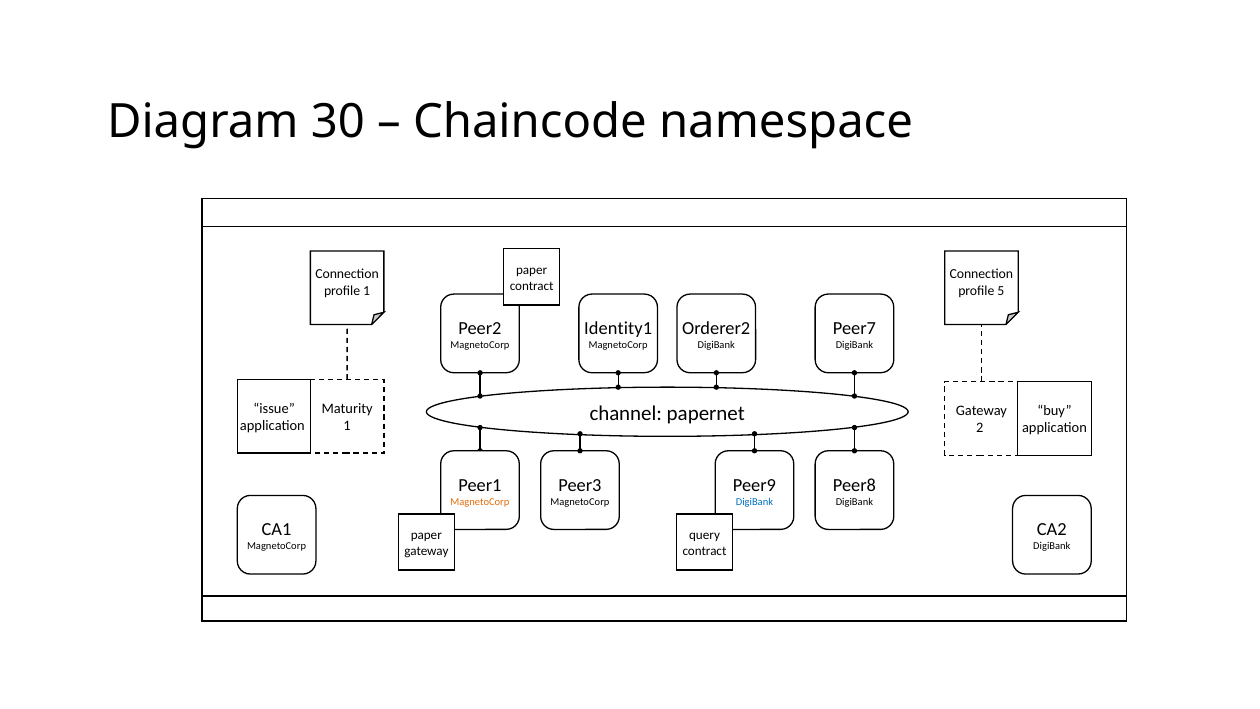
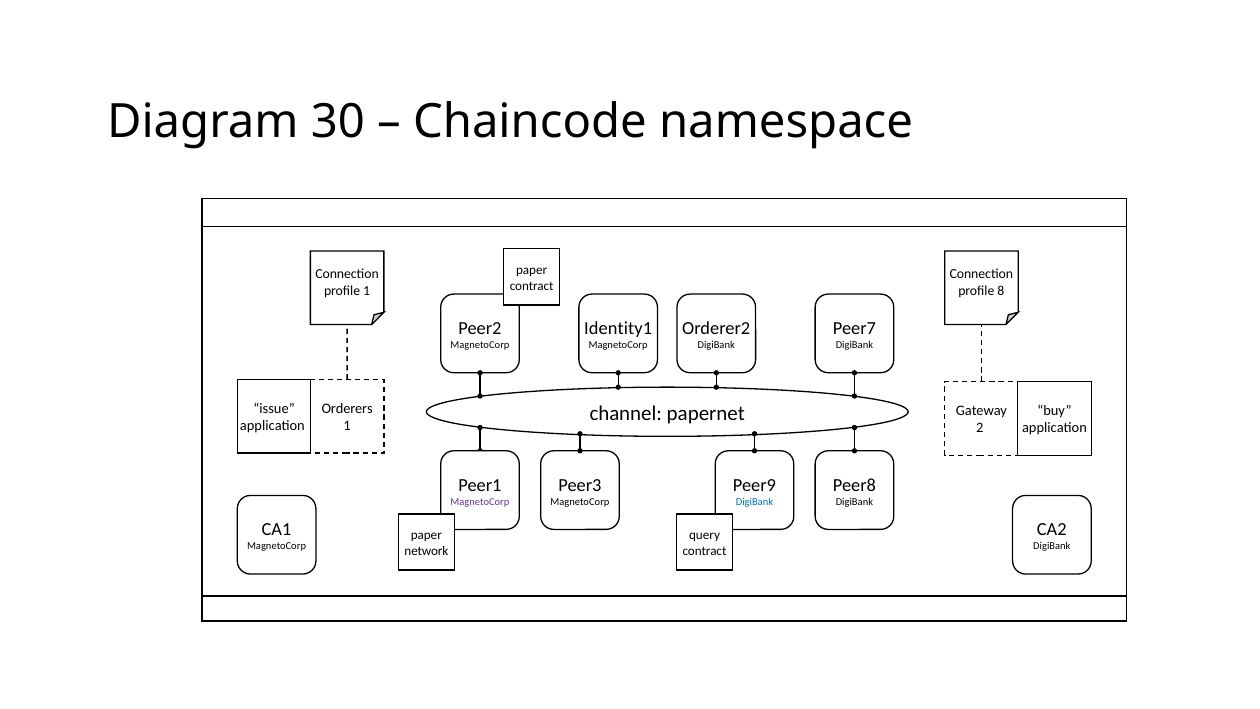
5: 5 -> 8
Maturity: Maturity -> Orderers
MagnetoCorp at (480, 502) colour: orange -> purple
gateway at (426, 551): gateway -> network
